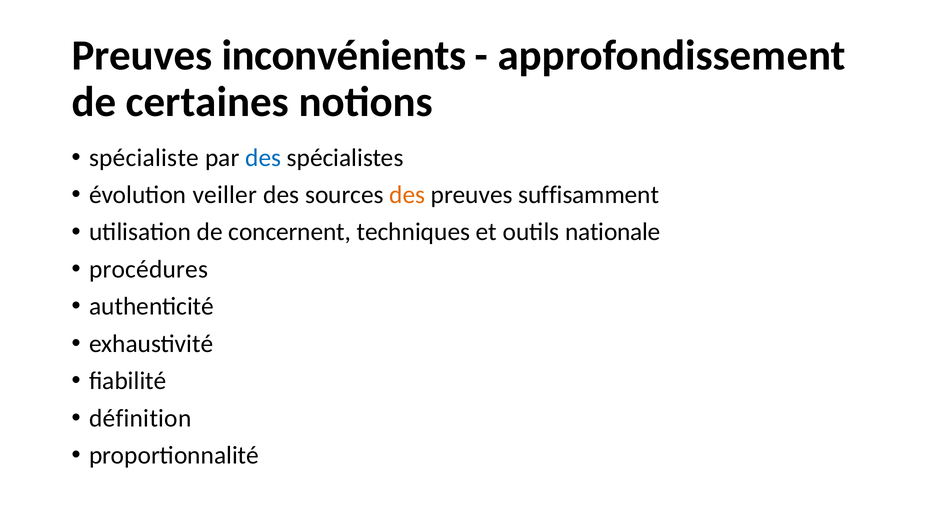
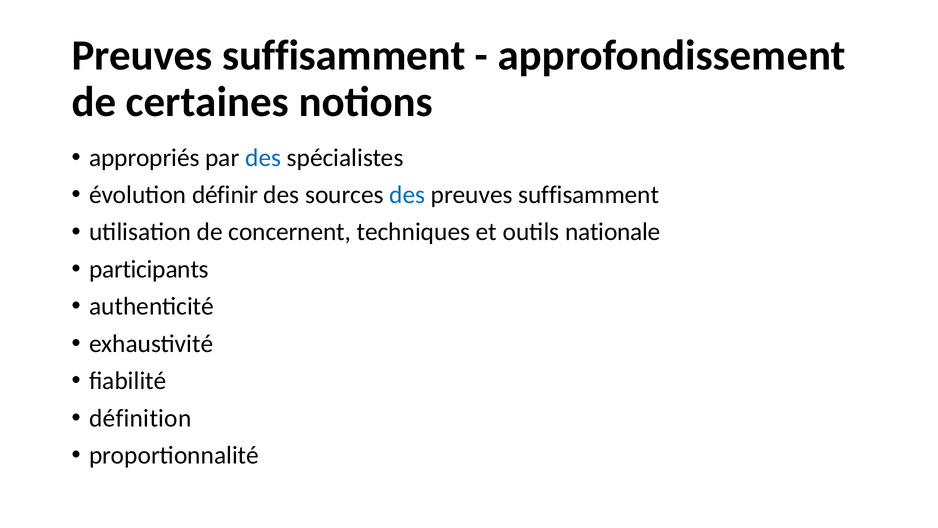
inconvénients at (344, 56): inconvénients -> suffisamment
spécialiste: spécialiste -> appropriés
veiller: veiller -> définir
des at (407, 195) colour: orange -> blue
procédures: procédures -> participants
